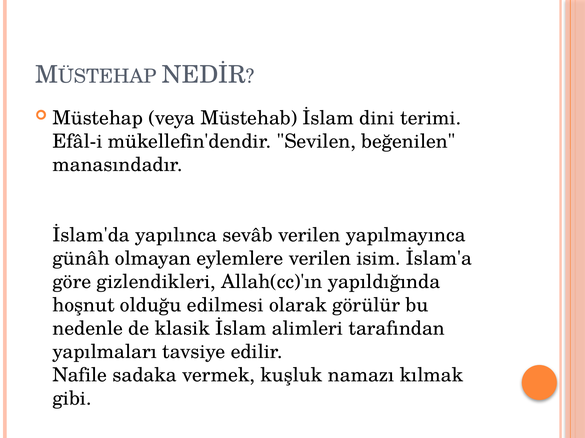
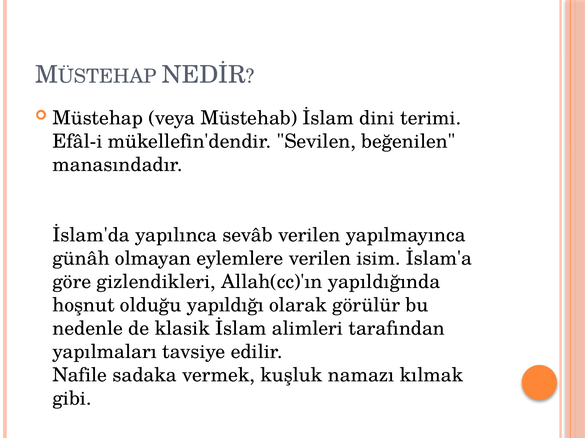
edilmesi: edilmesi -> yapıldığı
